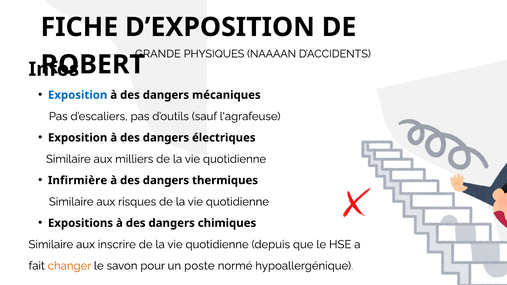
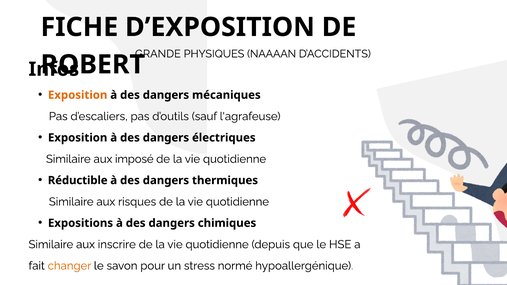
Exposition at (78, 95) colour: blue -> orange
milliers: milliers -> imposé
Infirmière: Infirmière -> Réductible
poste: poste -> stress
